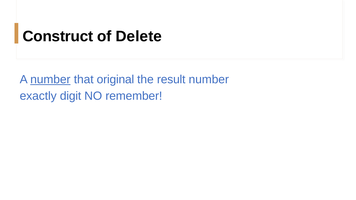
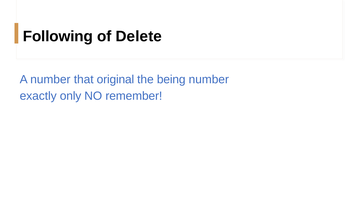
Construct: Construct -> Following
number at (50, 80) underline: present -> none
result: result -> being
digit: digit -> only
